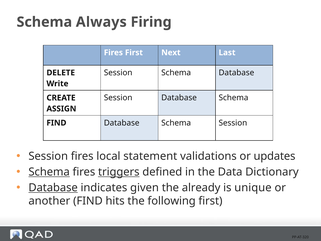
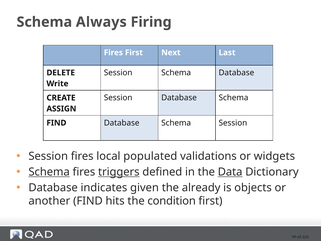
statement: statement -> populated
updates: updates -> widgets
Data underline: none -> present
Database at (53, 187) underline: present -> none
unique: unique -> objects
following: following -> condition
